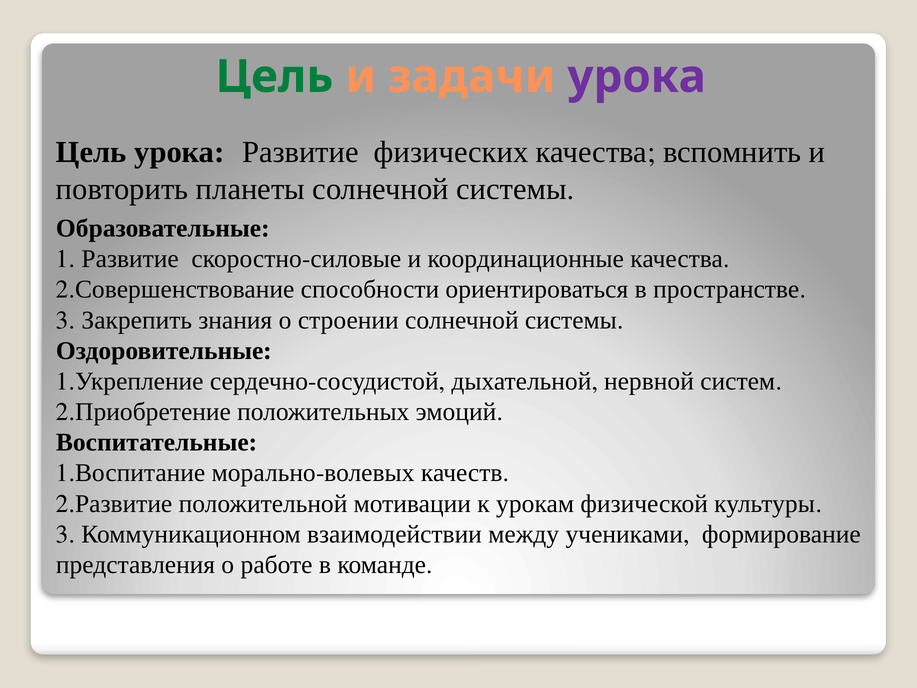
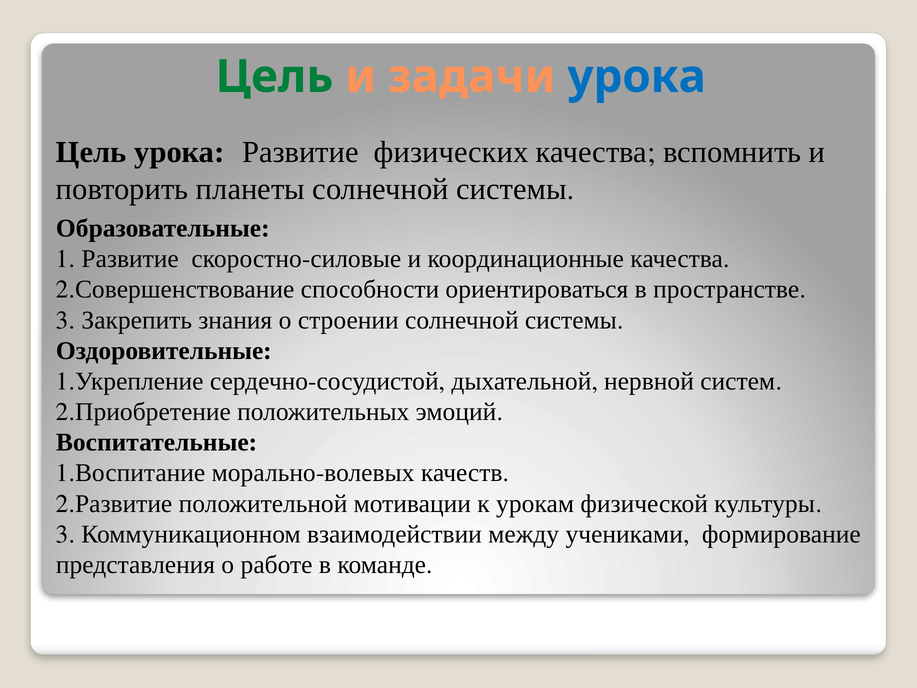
урока at (637, 77) colour: purple -> blue
